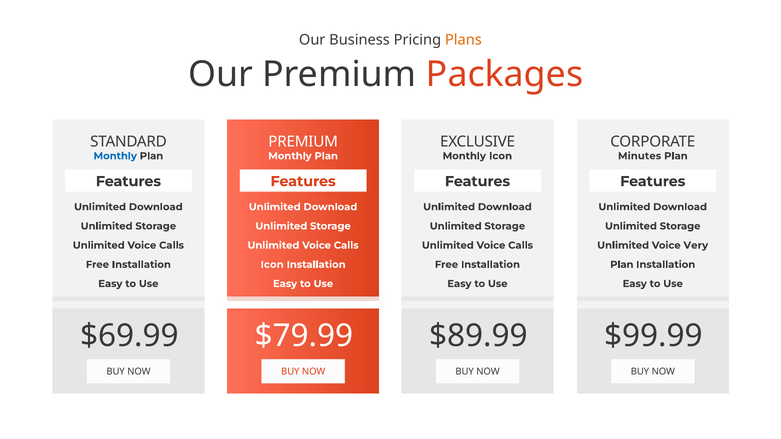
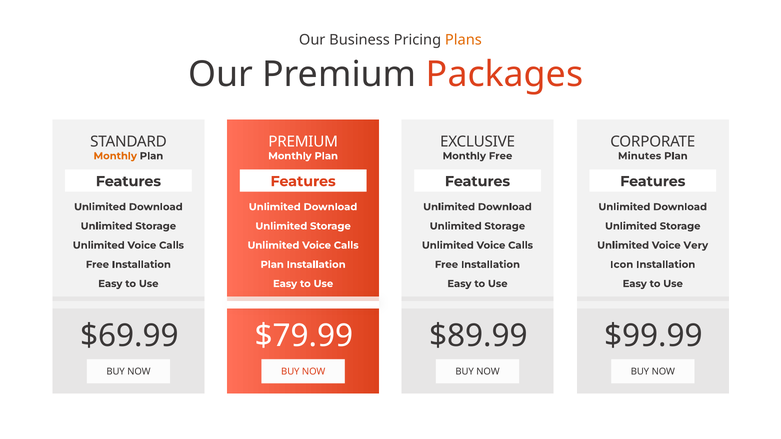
Monthly at (115, 156) colour: blue -> orange
Monthly Icon: Icon -> Free
Icon at (272, 265): Icon -> Plan
Plan at (622, 265): Plan -> Icon
